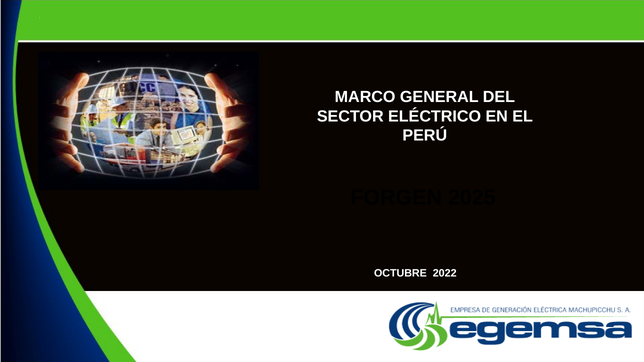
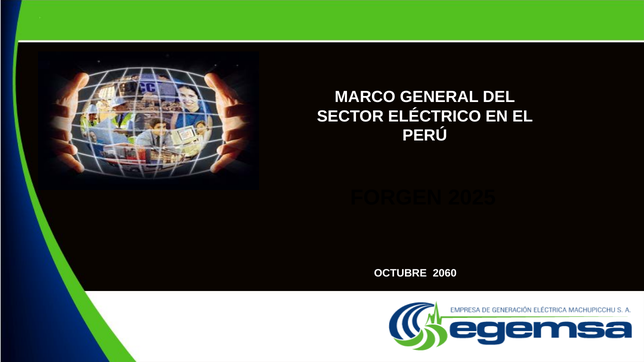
2022: 2022 -> 2060
